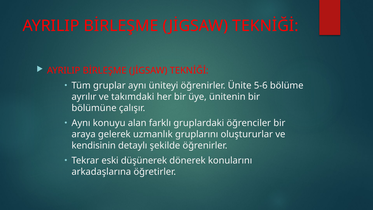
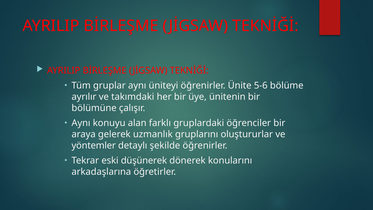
kendisinin: kendisinin -> yöntemler
